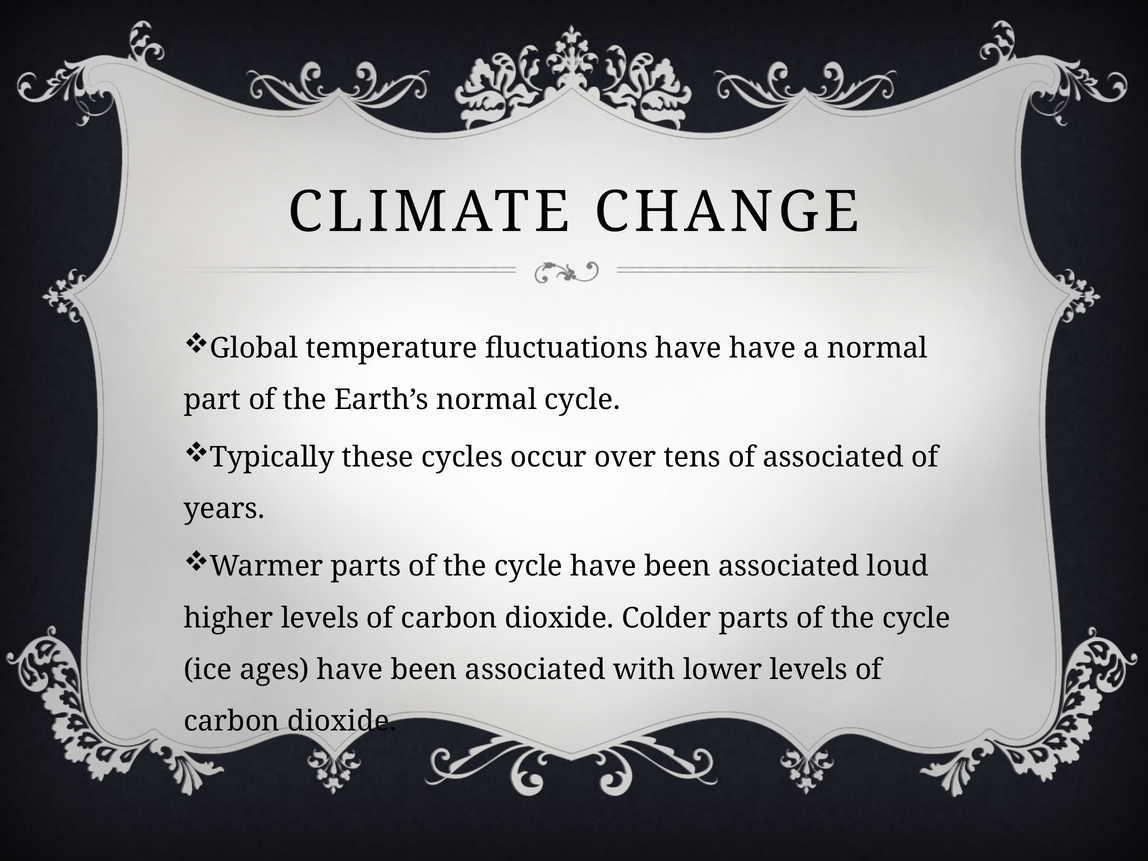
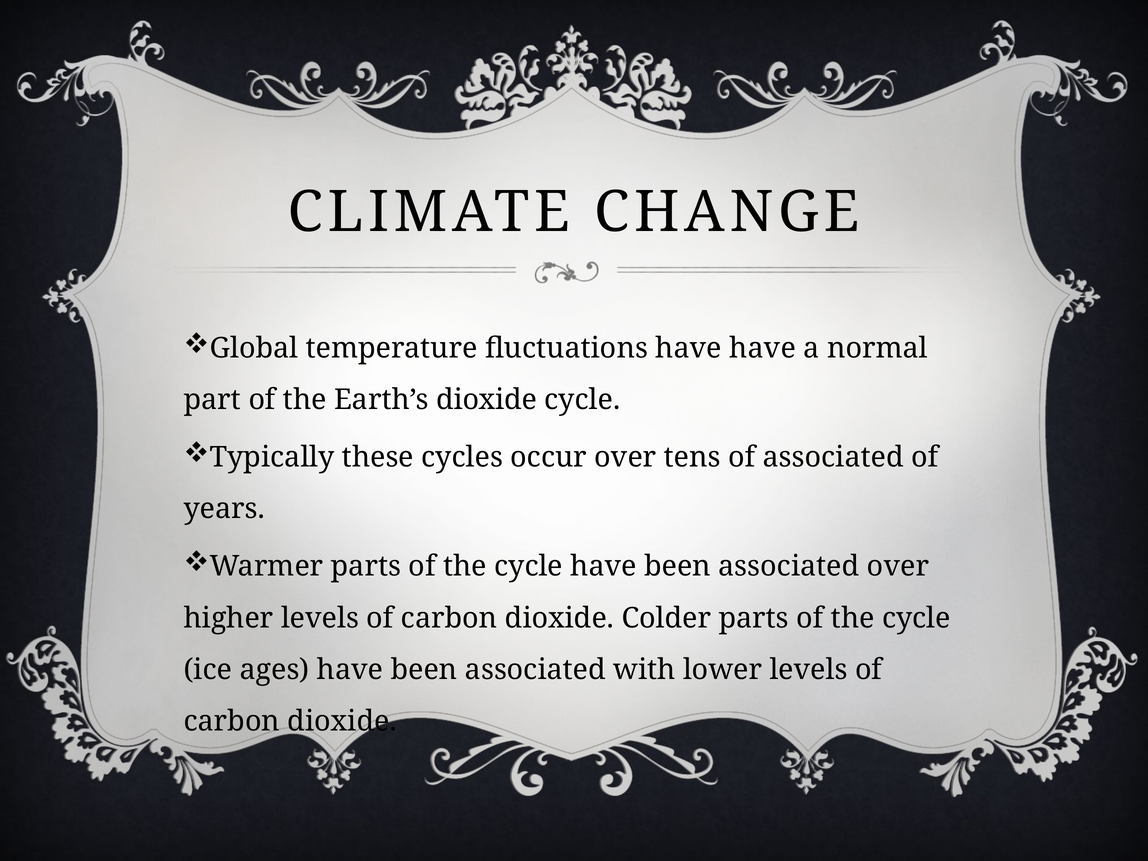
Earth’s normal: normal -> dioxide
associated loud: loud -> over
